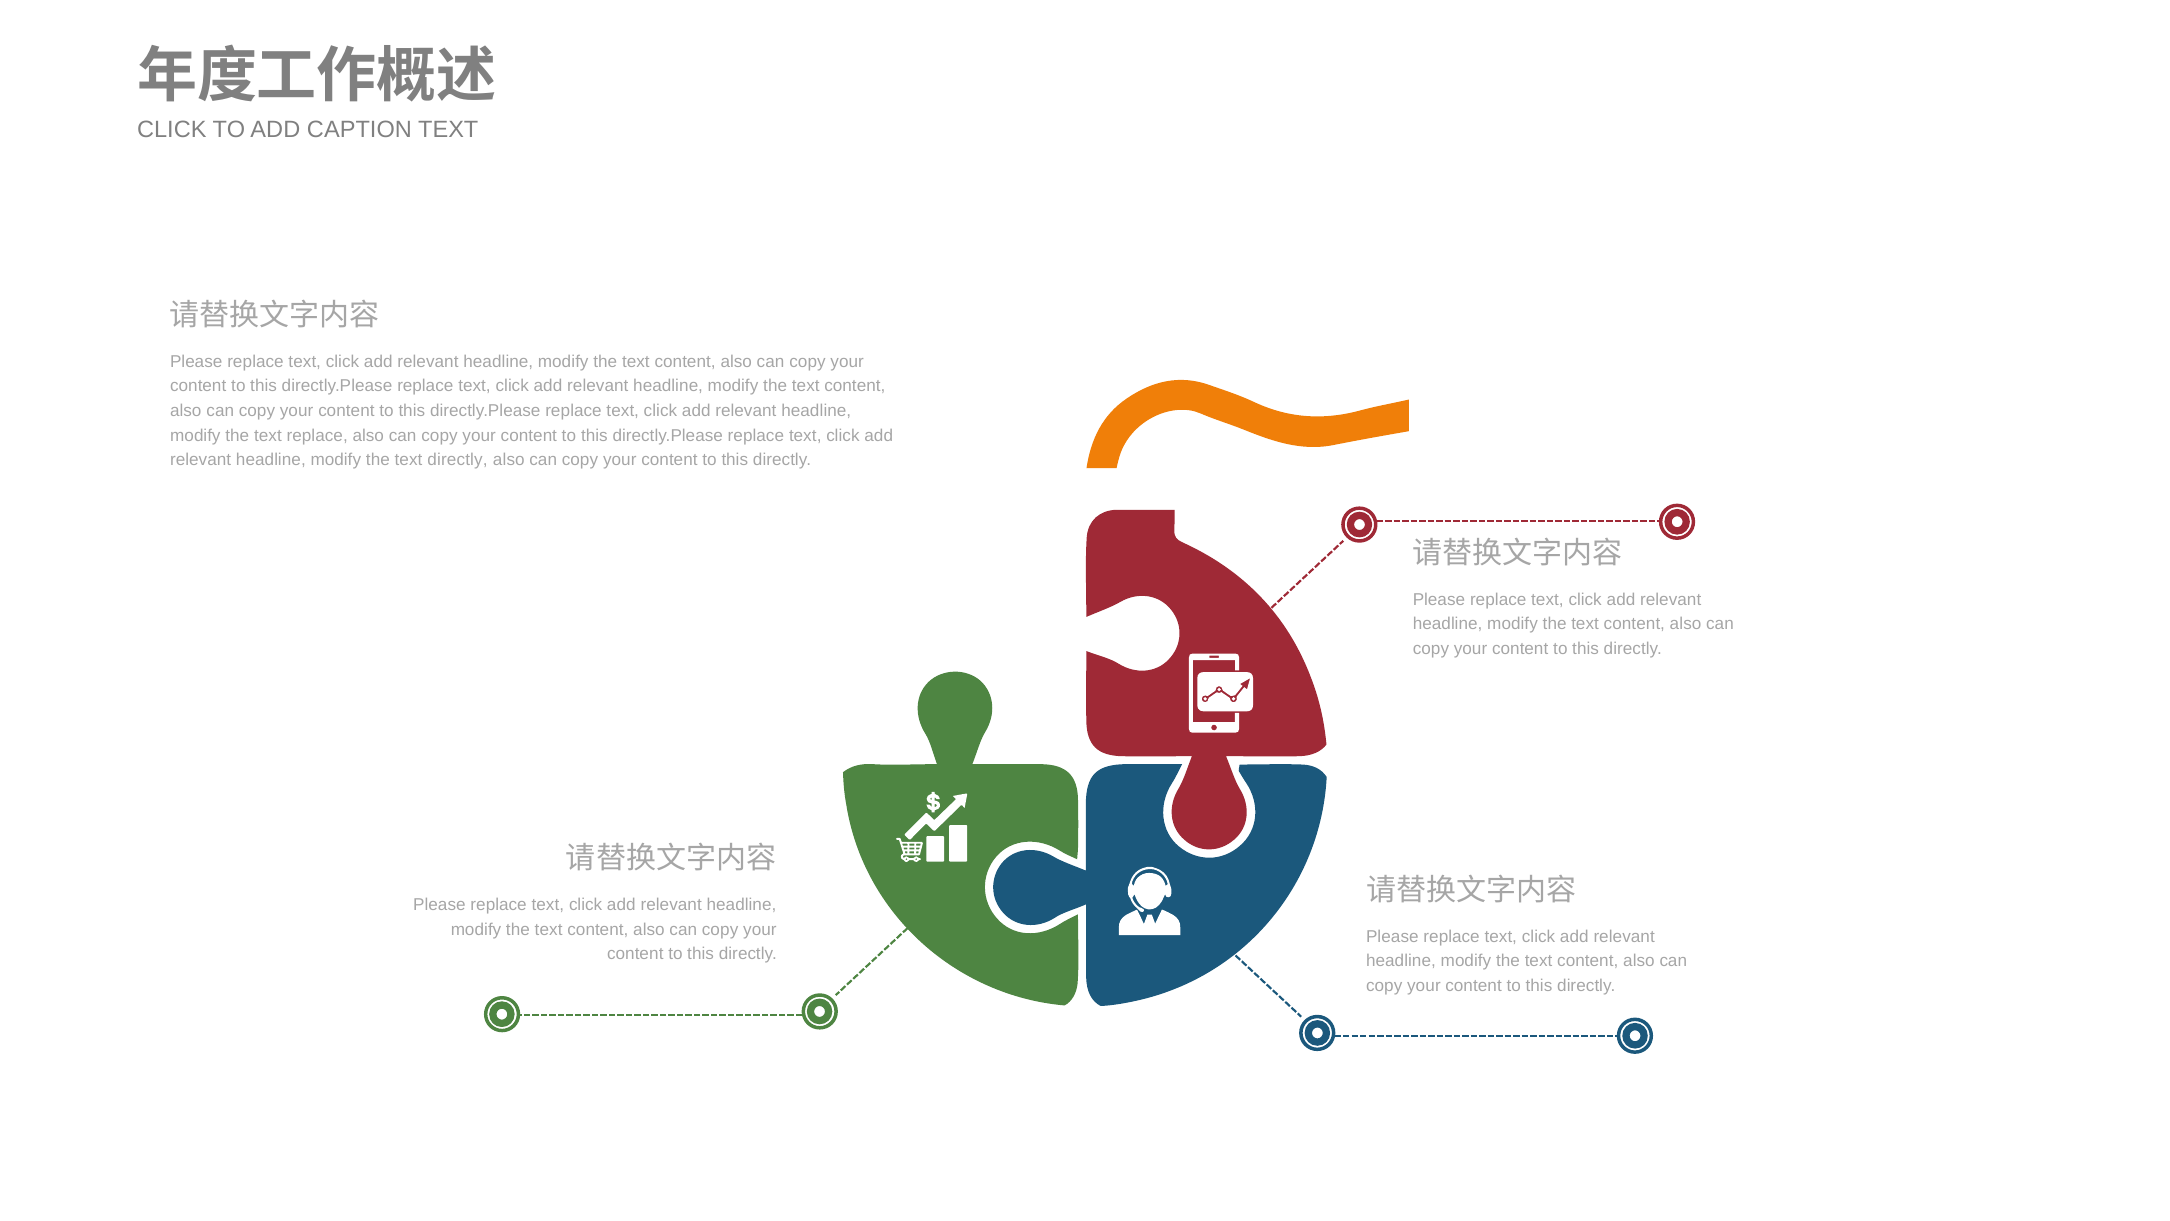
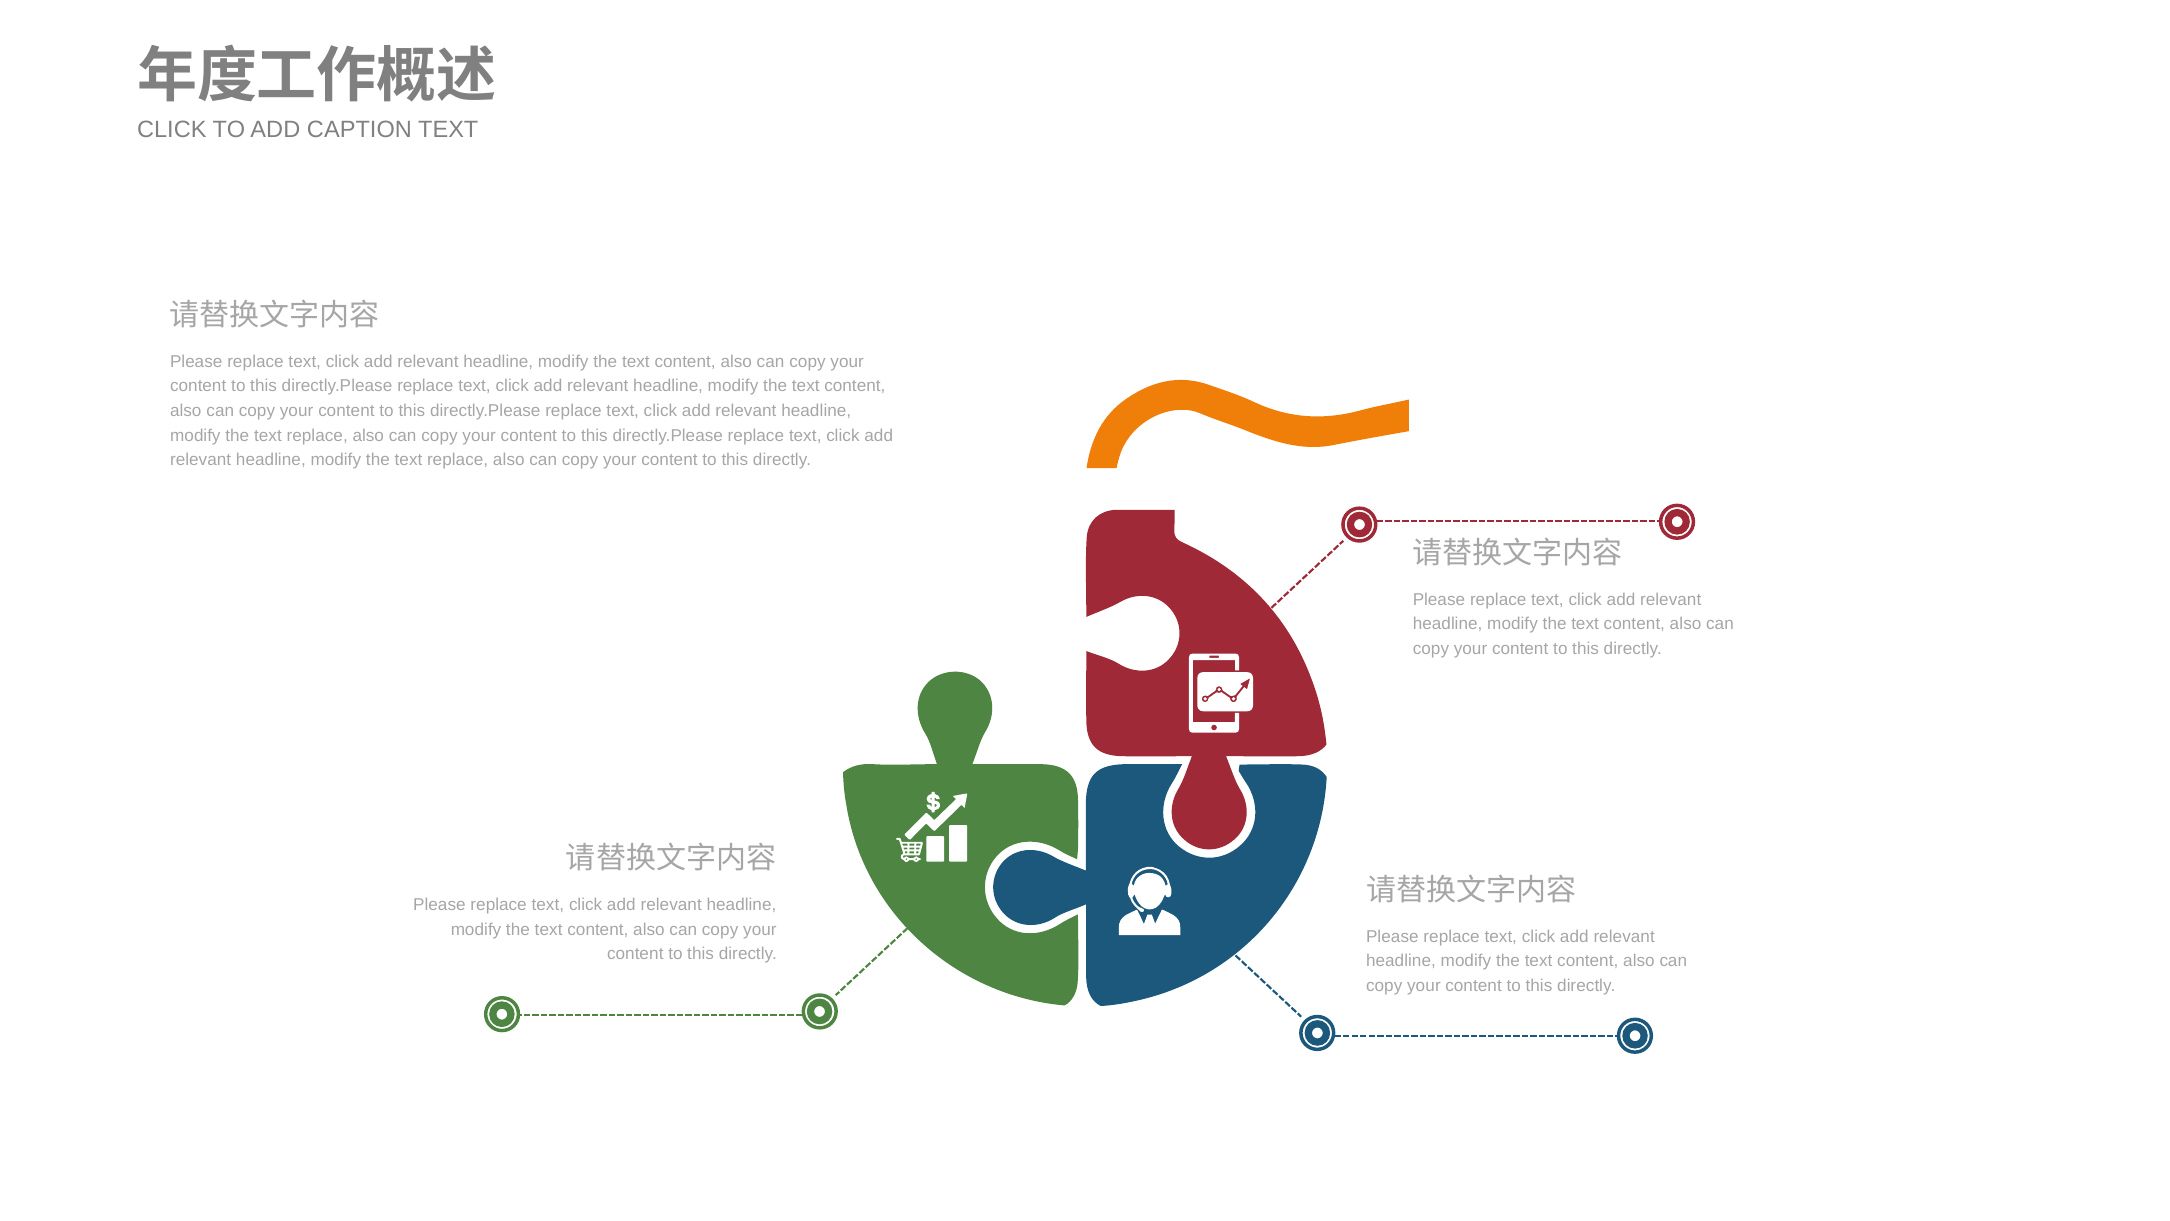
directly at (458, 460): directly -> replace
